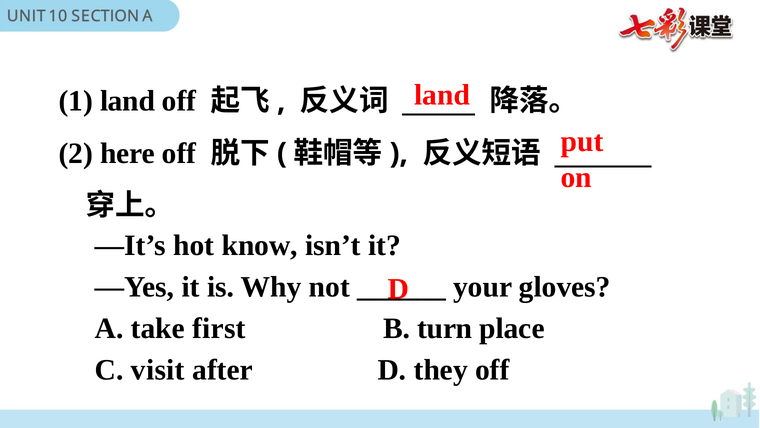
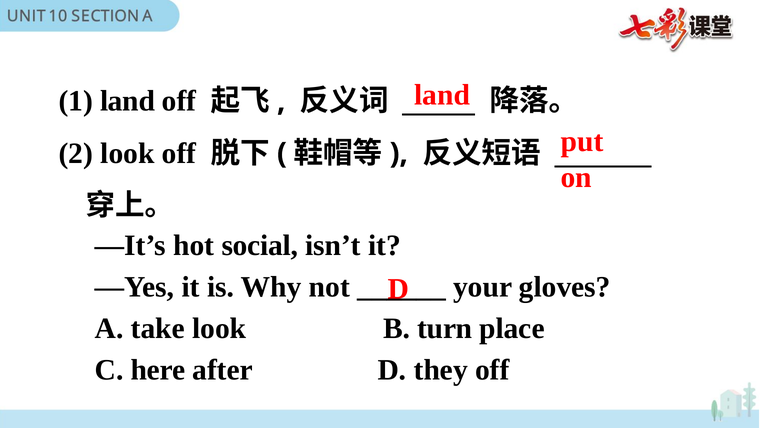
2 here: here -> look
know: know -> social
take first: first -> look
visit: visit -> here
